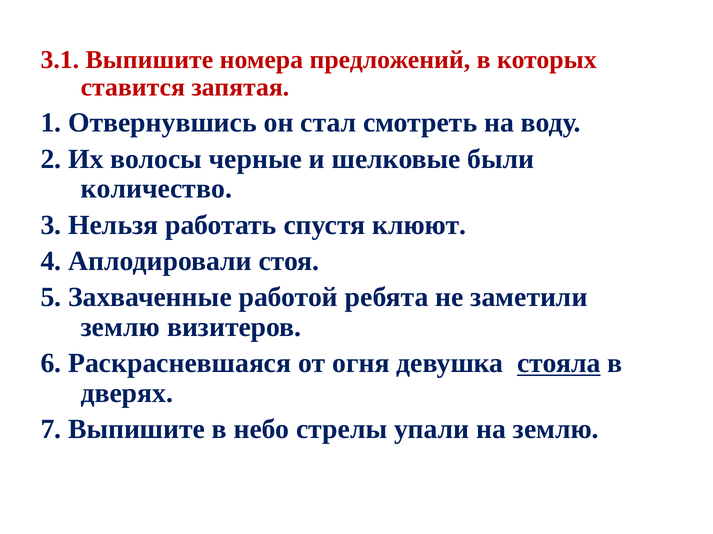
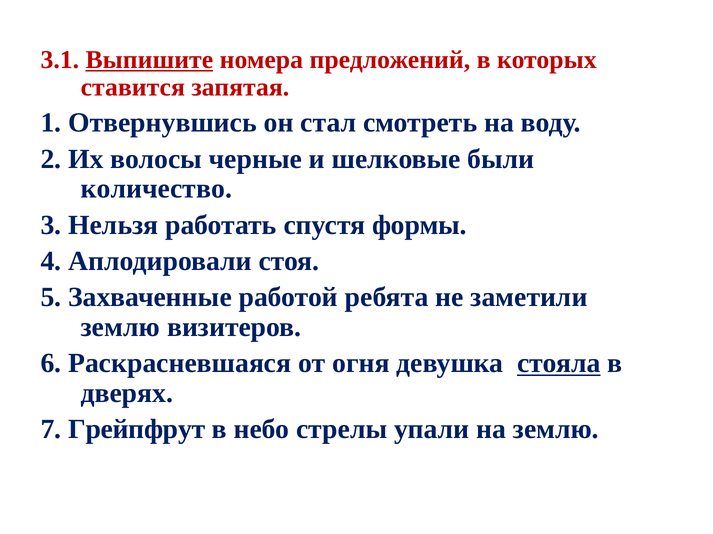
Выпишите at (149, 60) underline: none -> present
клюют: клюют -> формы
7 Выпишите: Выпишите -> Грейпфрут
